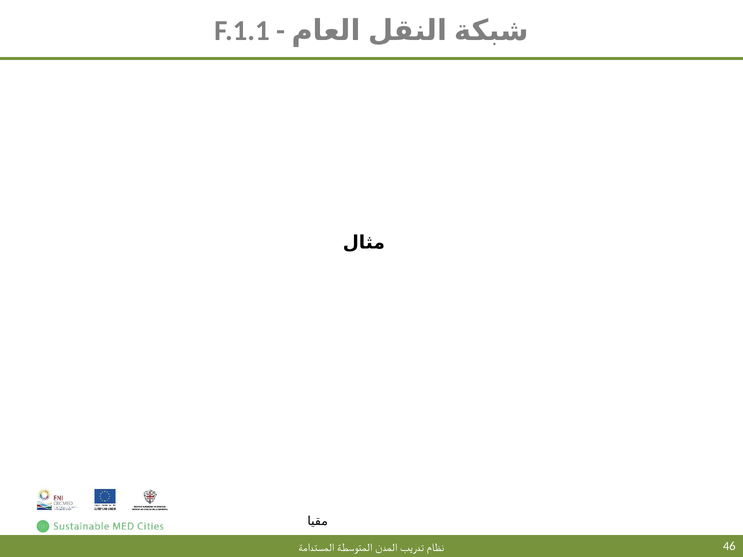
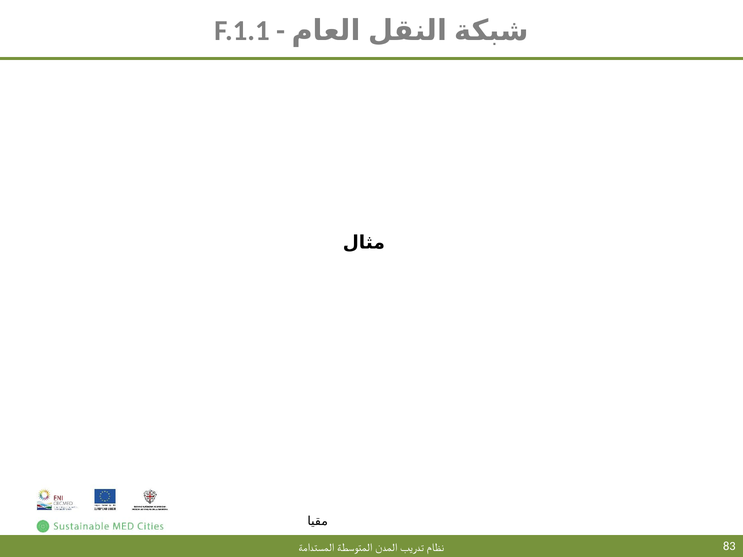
46: 46 -> 83
